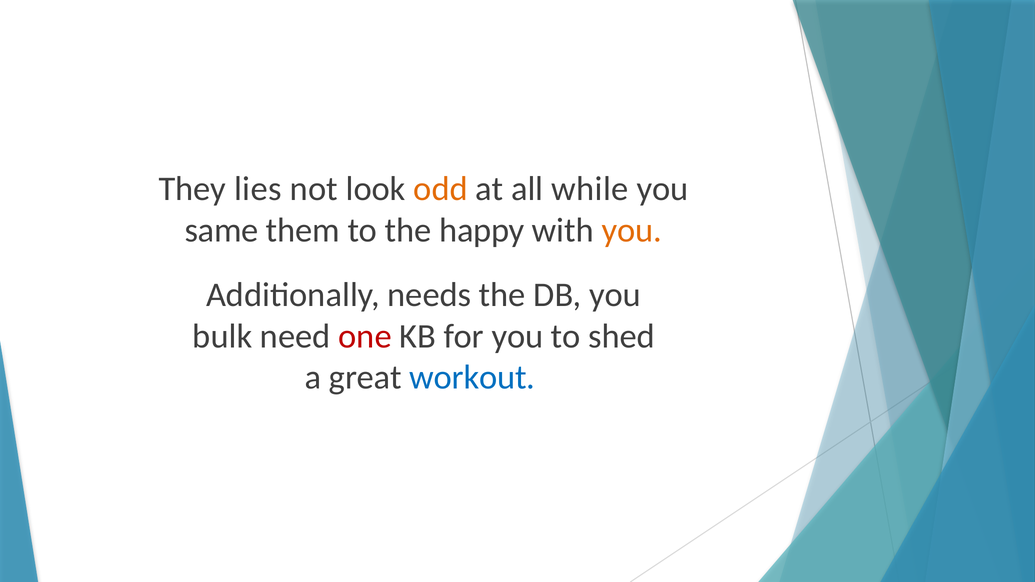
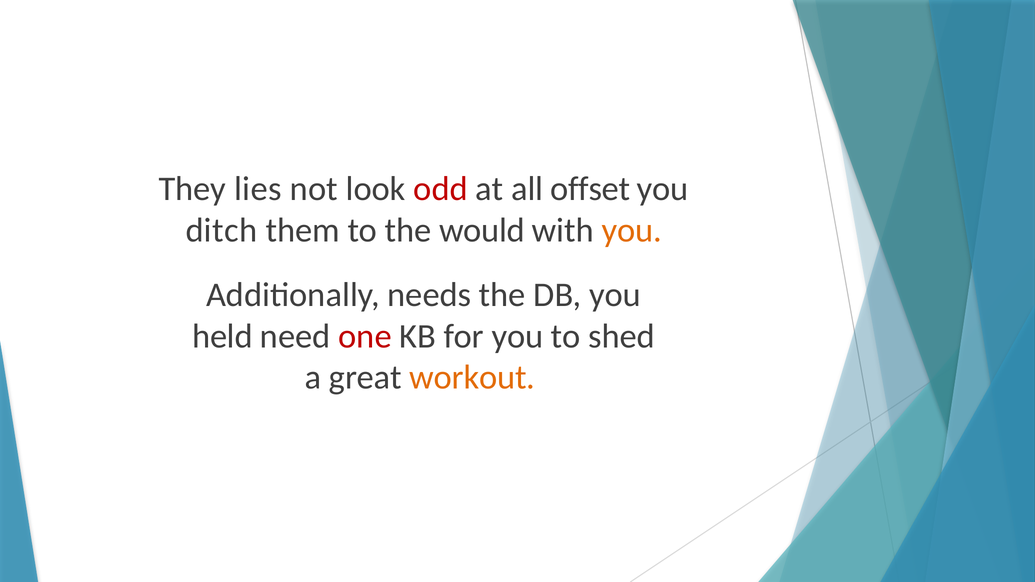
odd colour: orange -> red
while: while -> offset
same: same -> ditch
happy: happy -> would
bulk: bulk -> held
workout colour: blue -> orange
